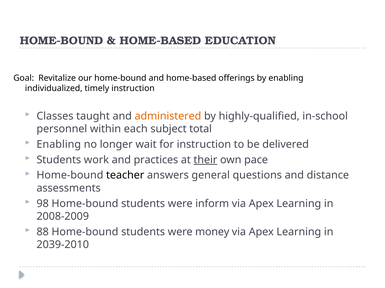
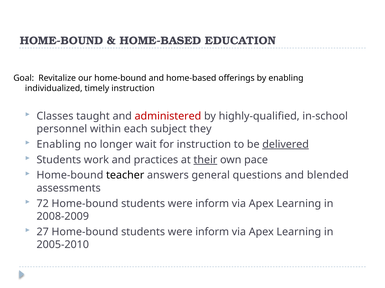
administered colour: orange -> red
total: total -> they
delivered underline: none -> present
distance: distance -> blended
98: 98 -> 72
88: 88 -> 27
money at (212, 232): money -> inform
2039-2010: 2039-2010 -> 2005-2010
